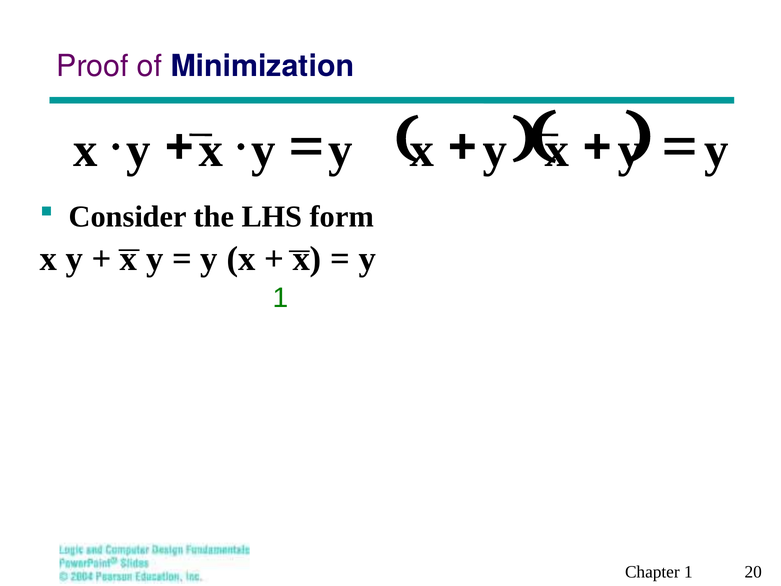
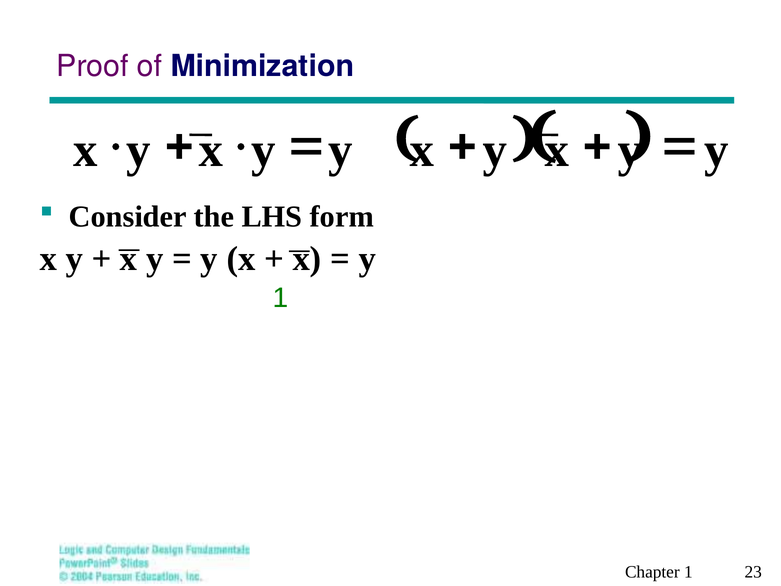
20: 20 -> 23
